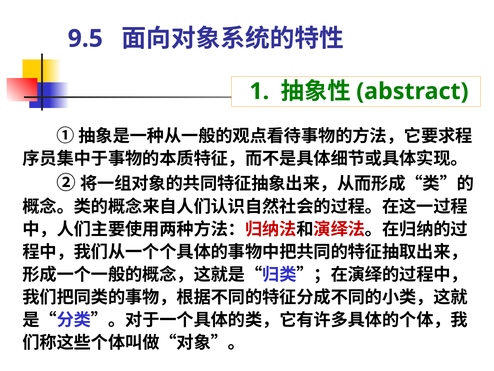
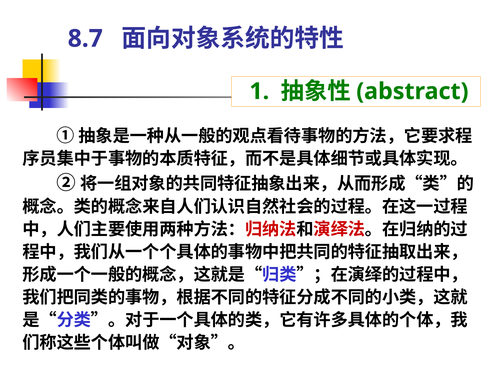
9.5: 9.5 -> 8.7
